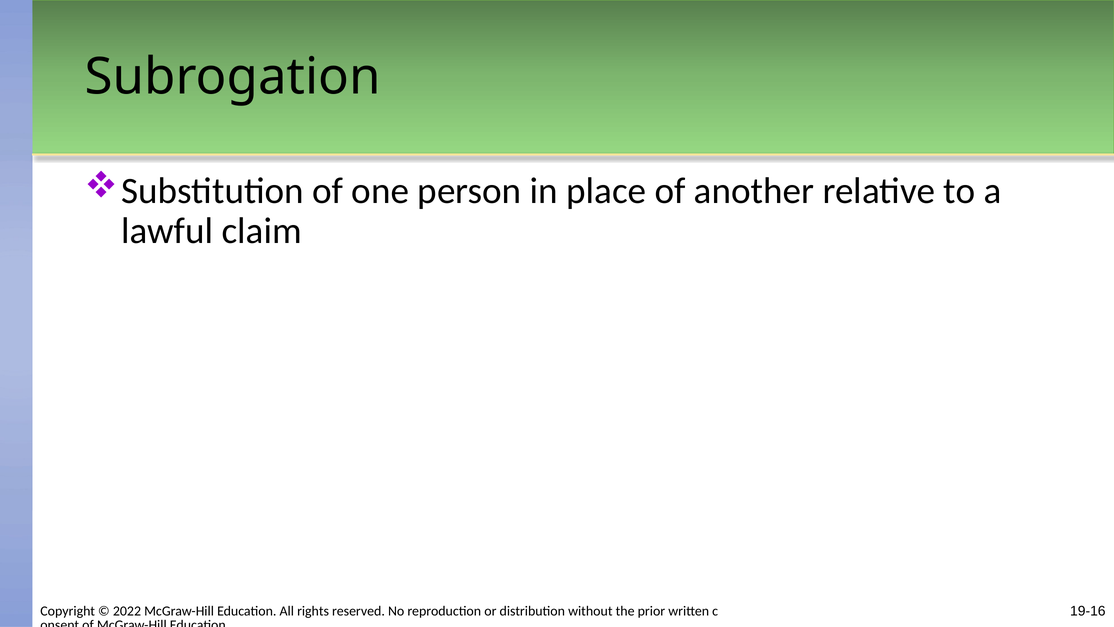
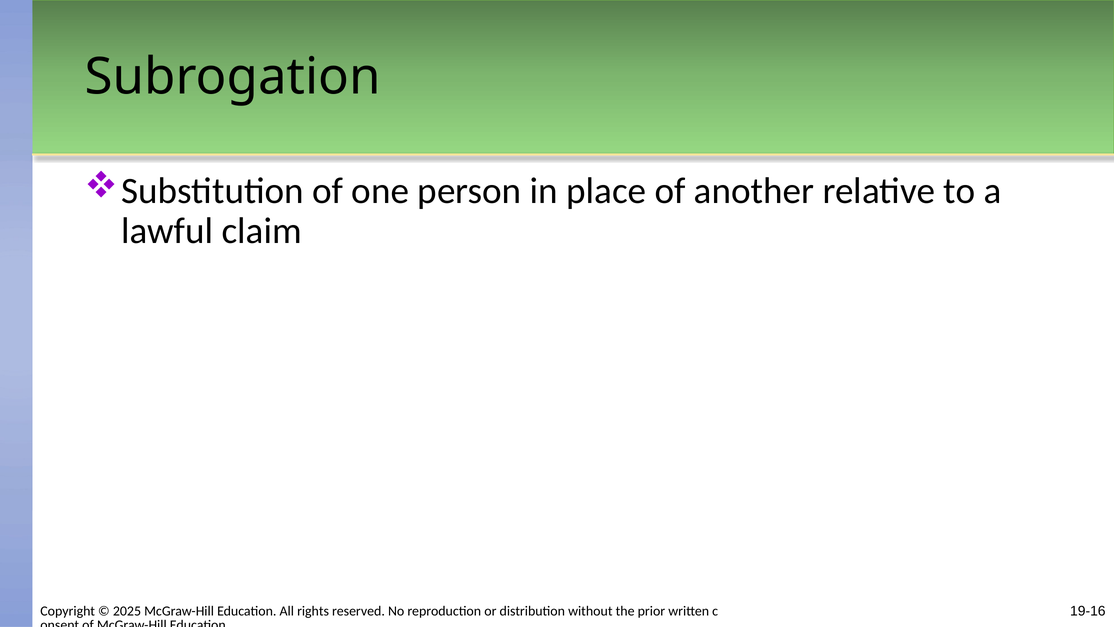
2022: 2022 -> 2025
